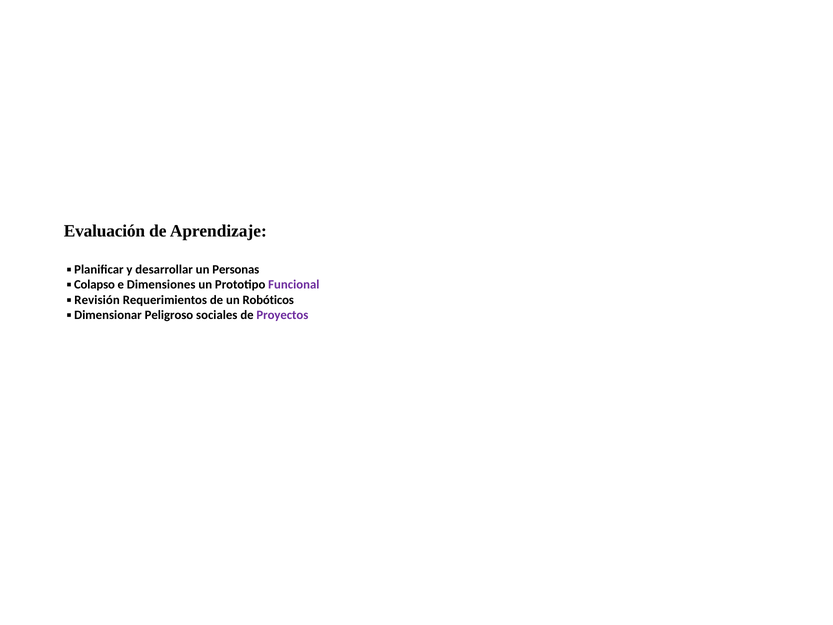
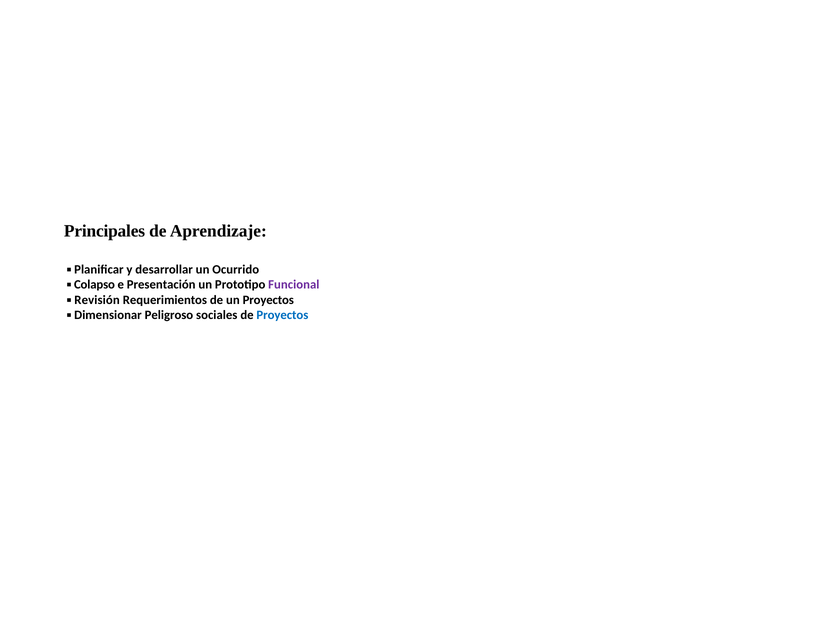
Evaluación: Evaluación -> Principales
Personas: Personas -> Ocurrido
Dimensiones: Dimensiones -> Presentación
un Robóticos: Robóticos -> Proyectos
Proyectos at (282, 315) colour: purple -> blue
